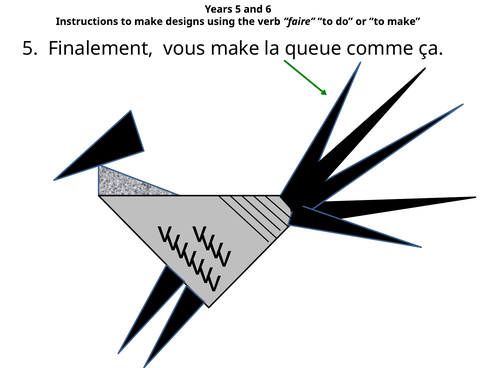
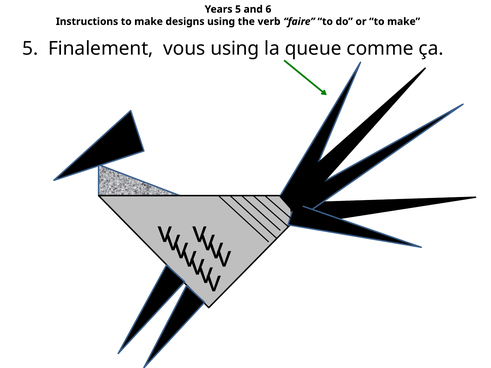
vous make: make -> using
